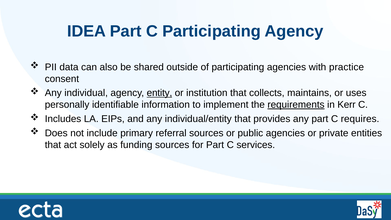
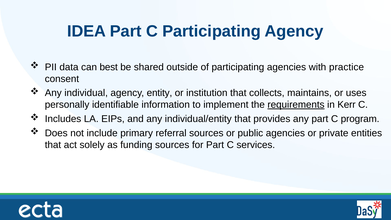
also: also -> best
entity underline: present -> none
requires: requires -> program
